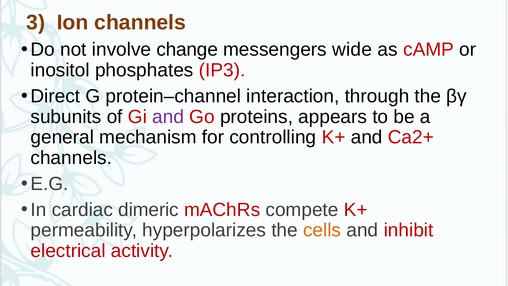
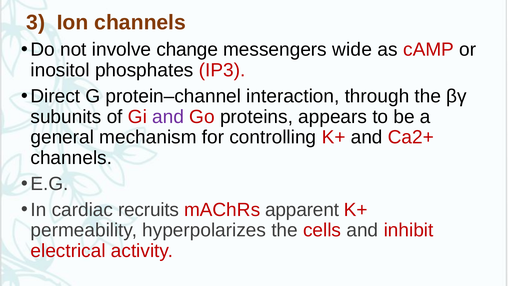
dimeric: dimeric -> recruits
compete: compete -> apparent
cells colour: orange -> red
